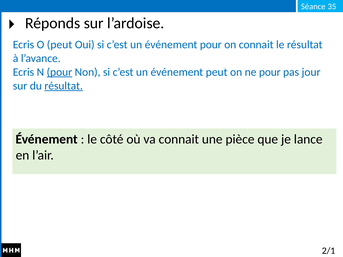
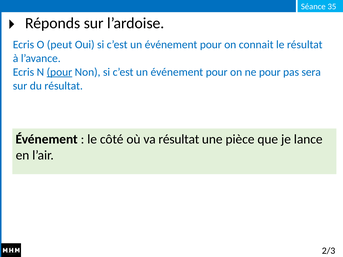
peut at (217, 72): peut -> pour
jour: jour -> sera
résultat at (64, 86) underline: present -> none
va connait: connait -> résultat
2/1: 2/1 -> 2/3
